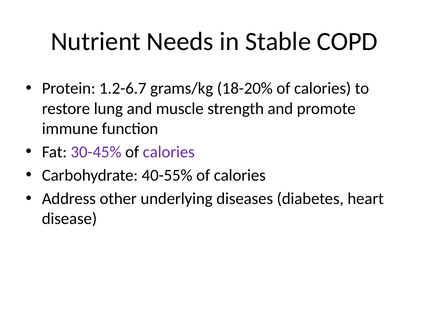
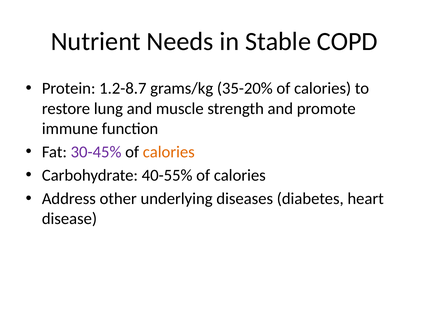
1.2-6.7: 1.2-6.7 -> 1.2-8.7
18-20%: 18-20% -> 35-20%
calories at (169, 152) colour: purple -> orange
